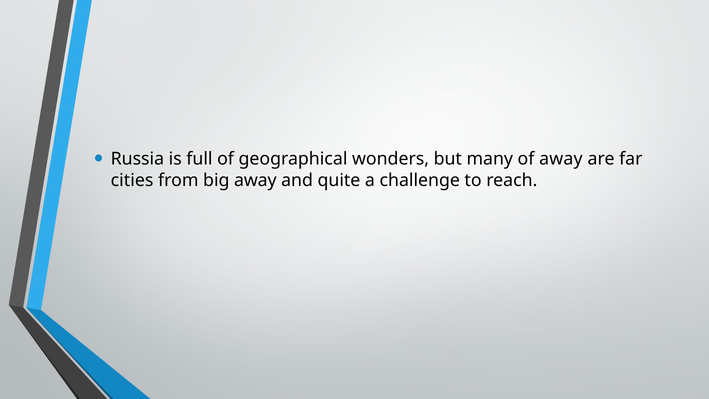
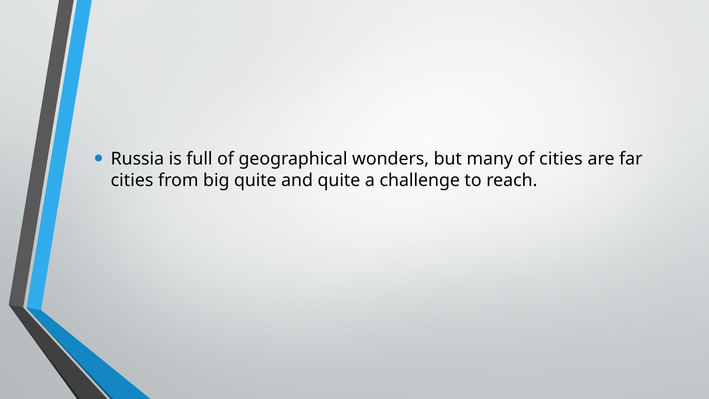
of away: away -> cities
big away: away -> quite
